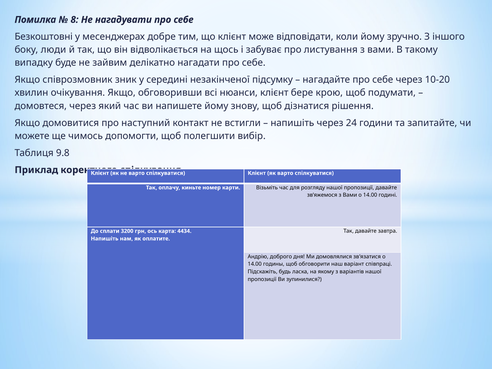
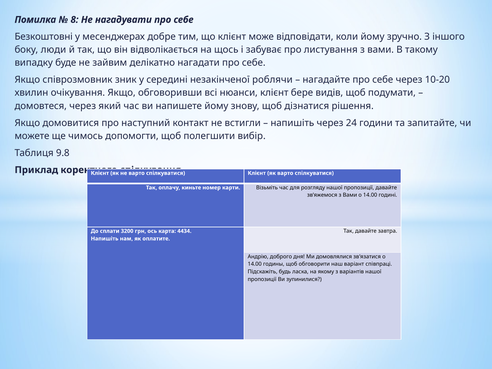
підсумку: підсумку -> роблячи
крою: крою -> видів
